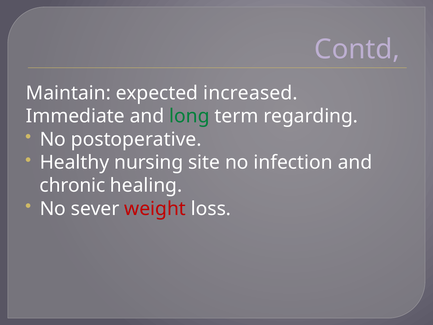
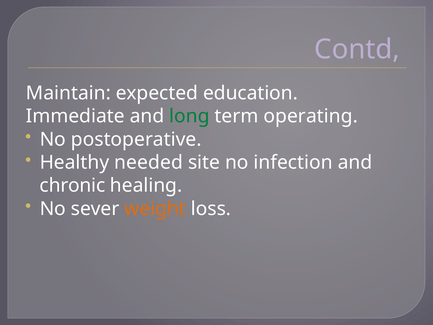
increased: increased -> education
regarding: regarding -> operating
nursing: nursing -> needed
weight colour: red -> orange
